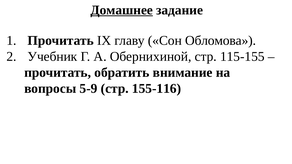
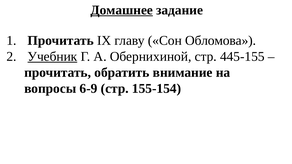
Учебник underline: none -> present
115-155: 115-155 -> 445-155
5-9: 5-9 -> 6-9
155-116: 155-116 -> 155-154
